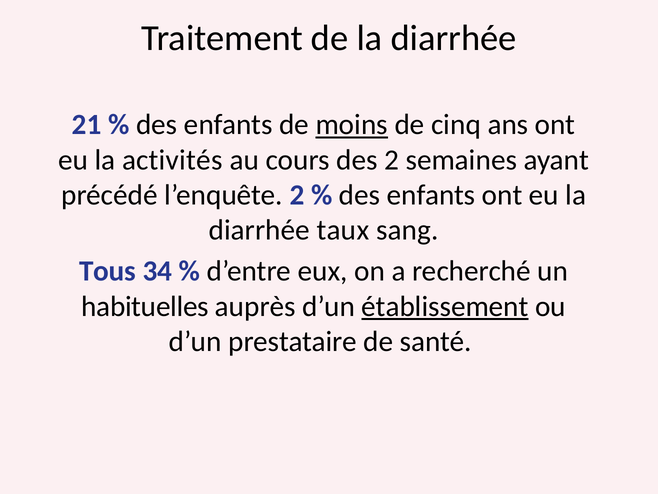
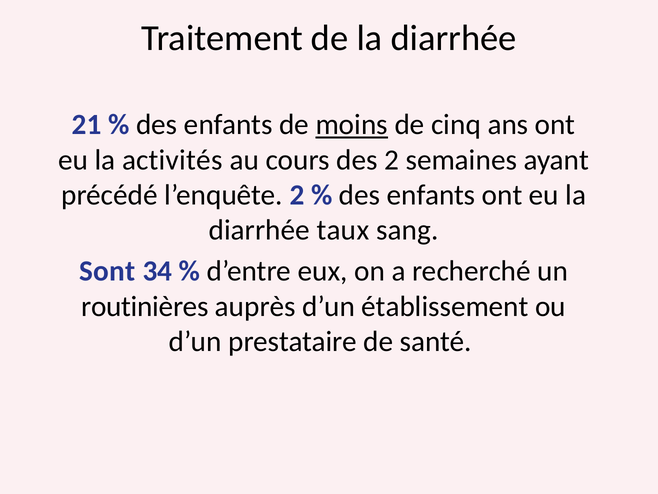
Tous: Tous -> Sont
habituelles: habituelles -> routinières
établissement underline: present -> none
